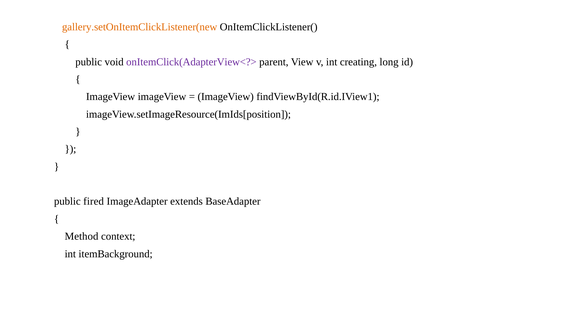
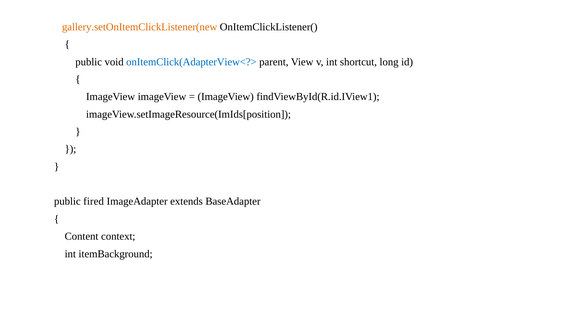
onItemClick(AdapterView<?> colour: purple -> blue
creating: creating -> shortcut
Method: Method -> Content
